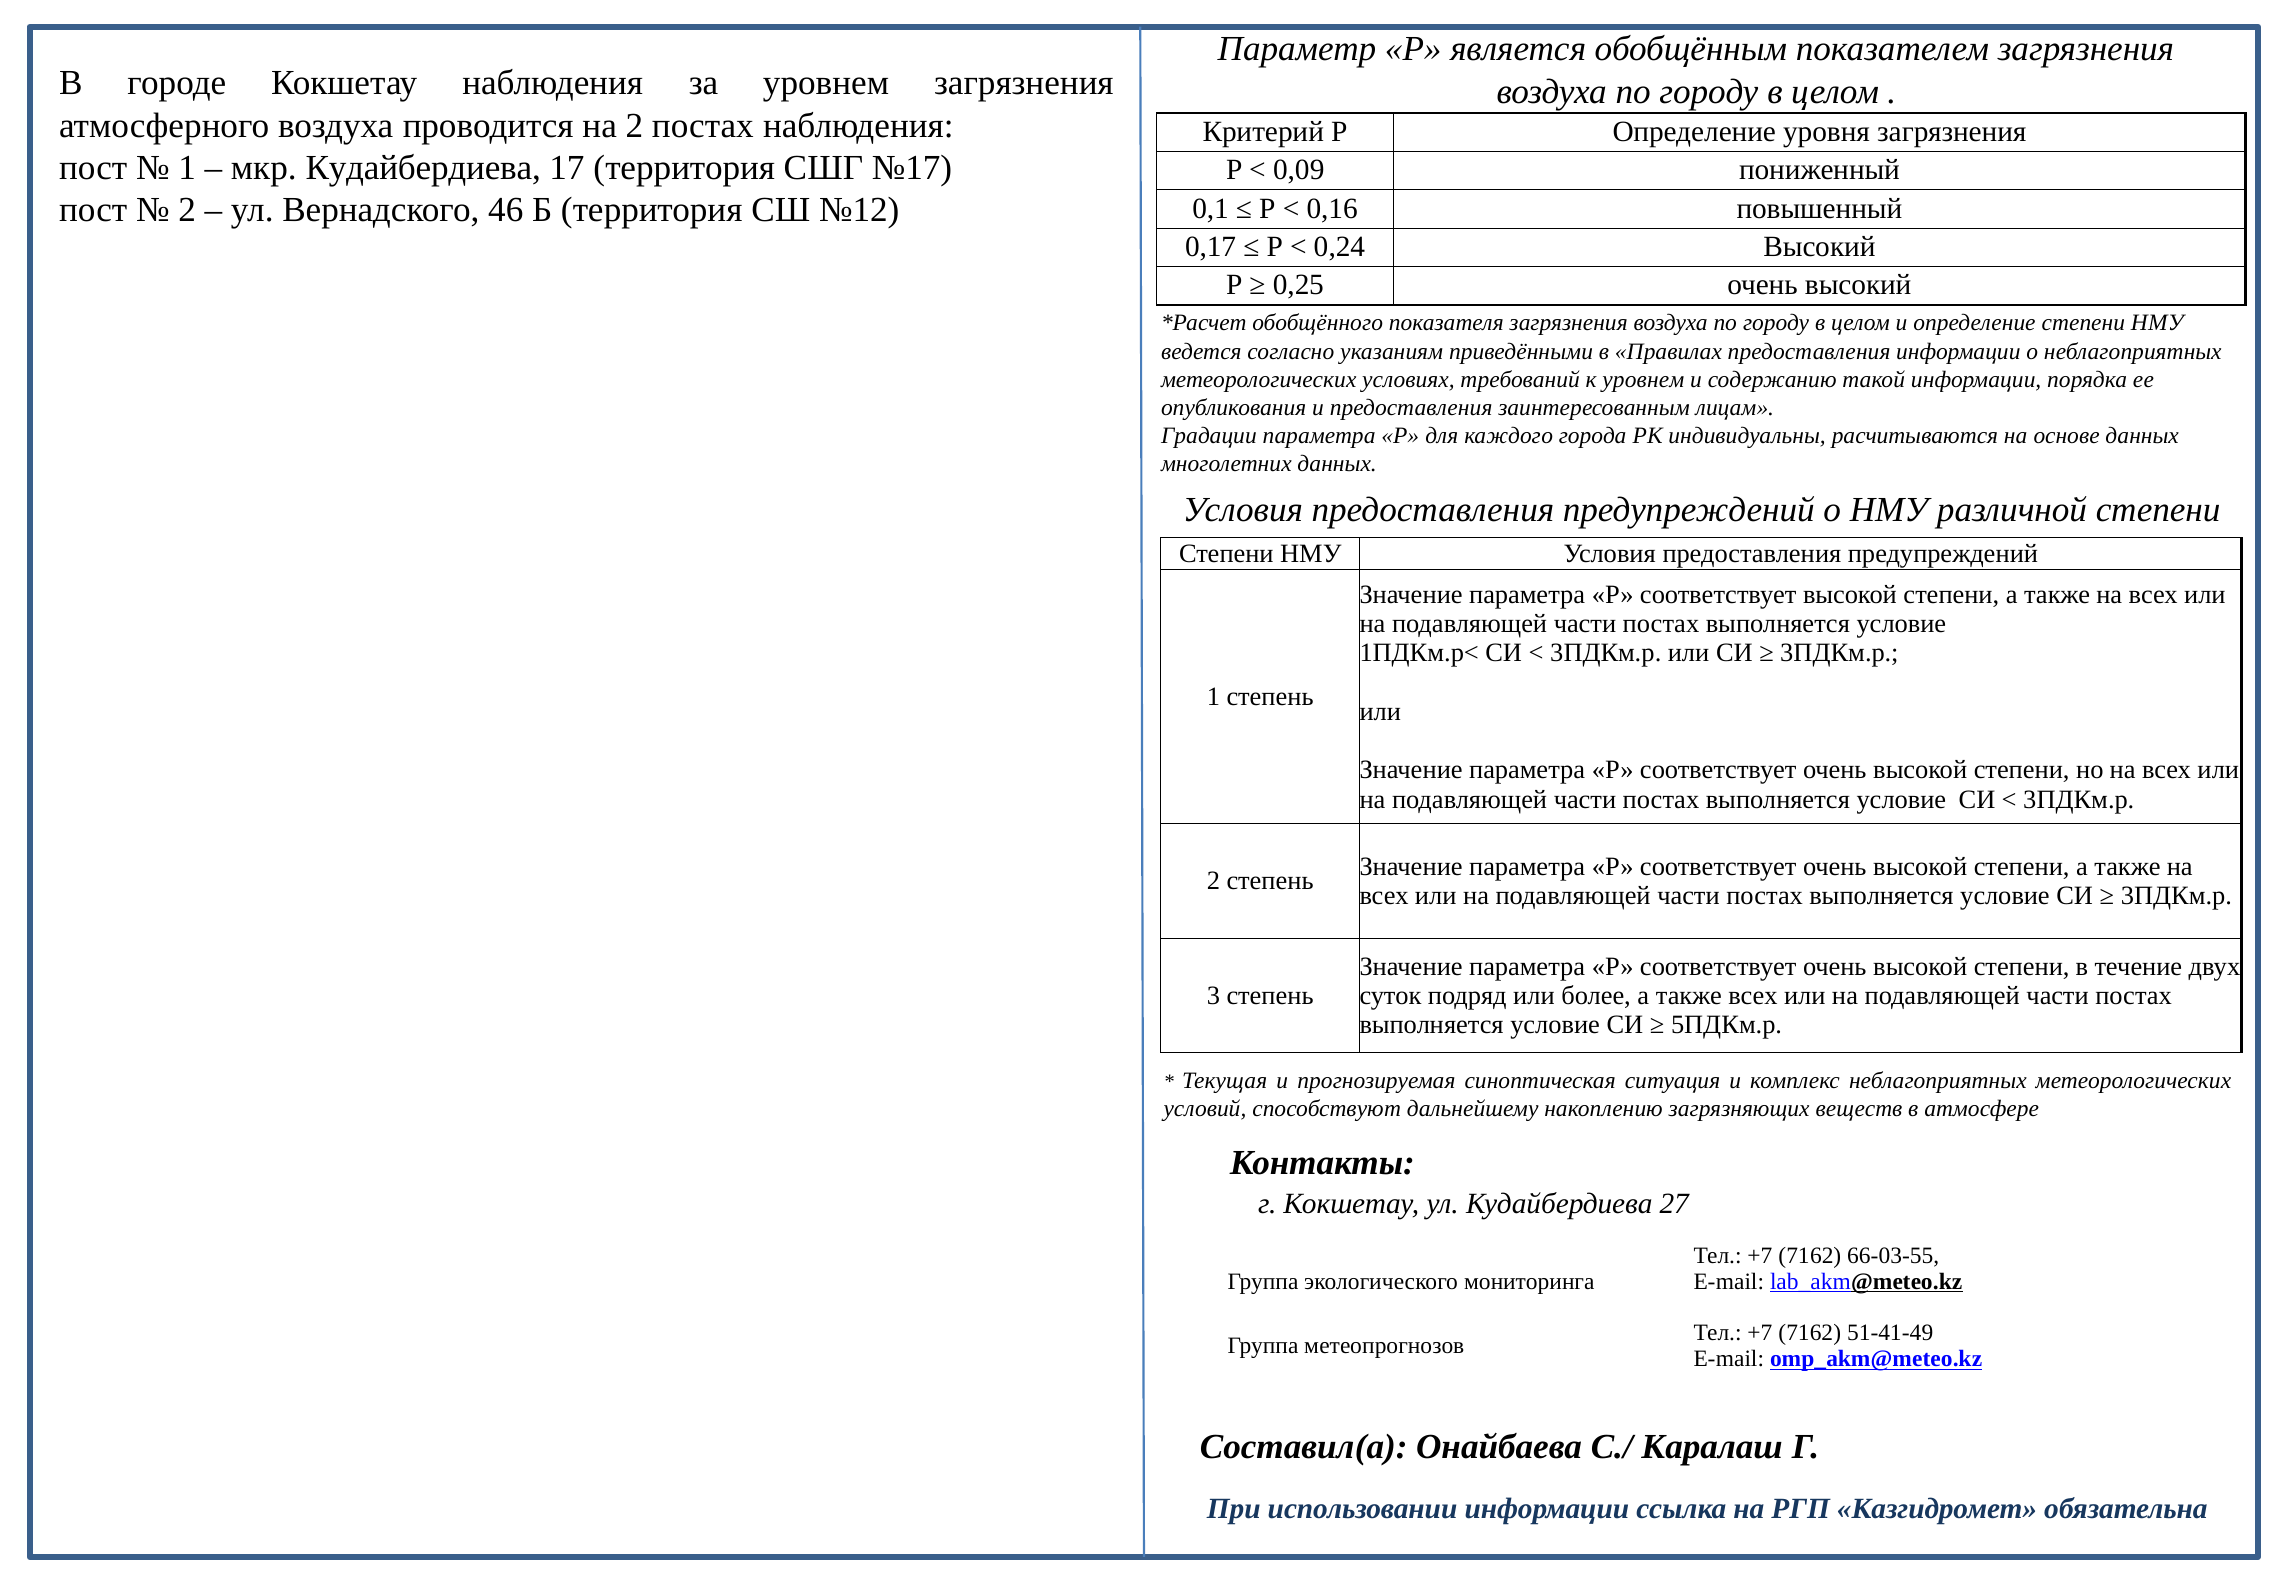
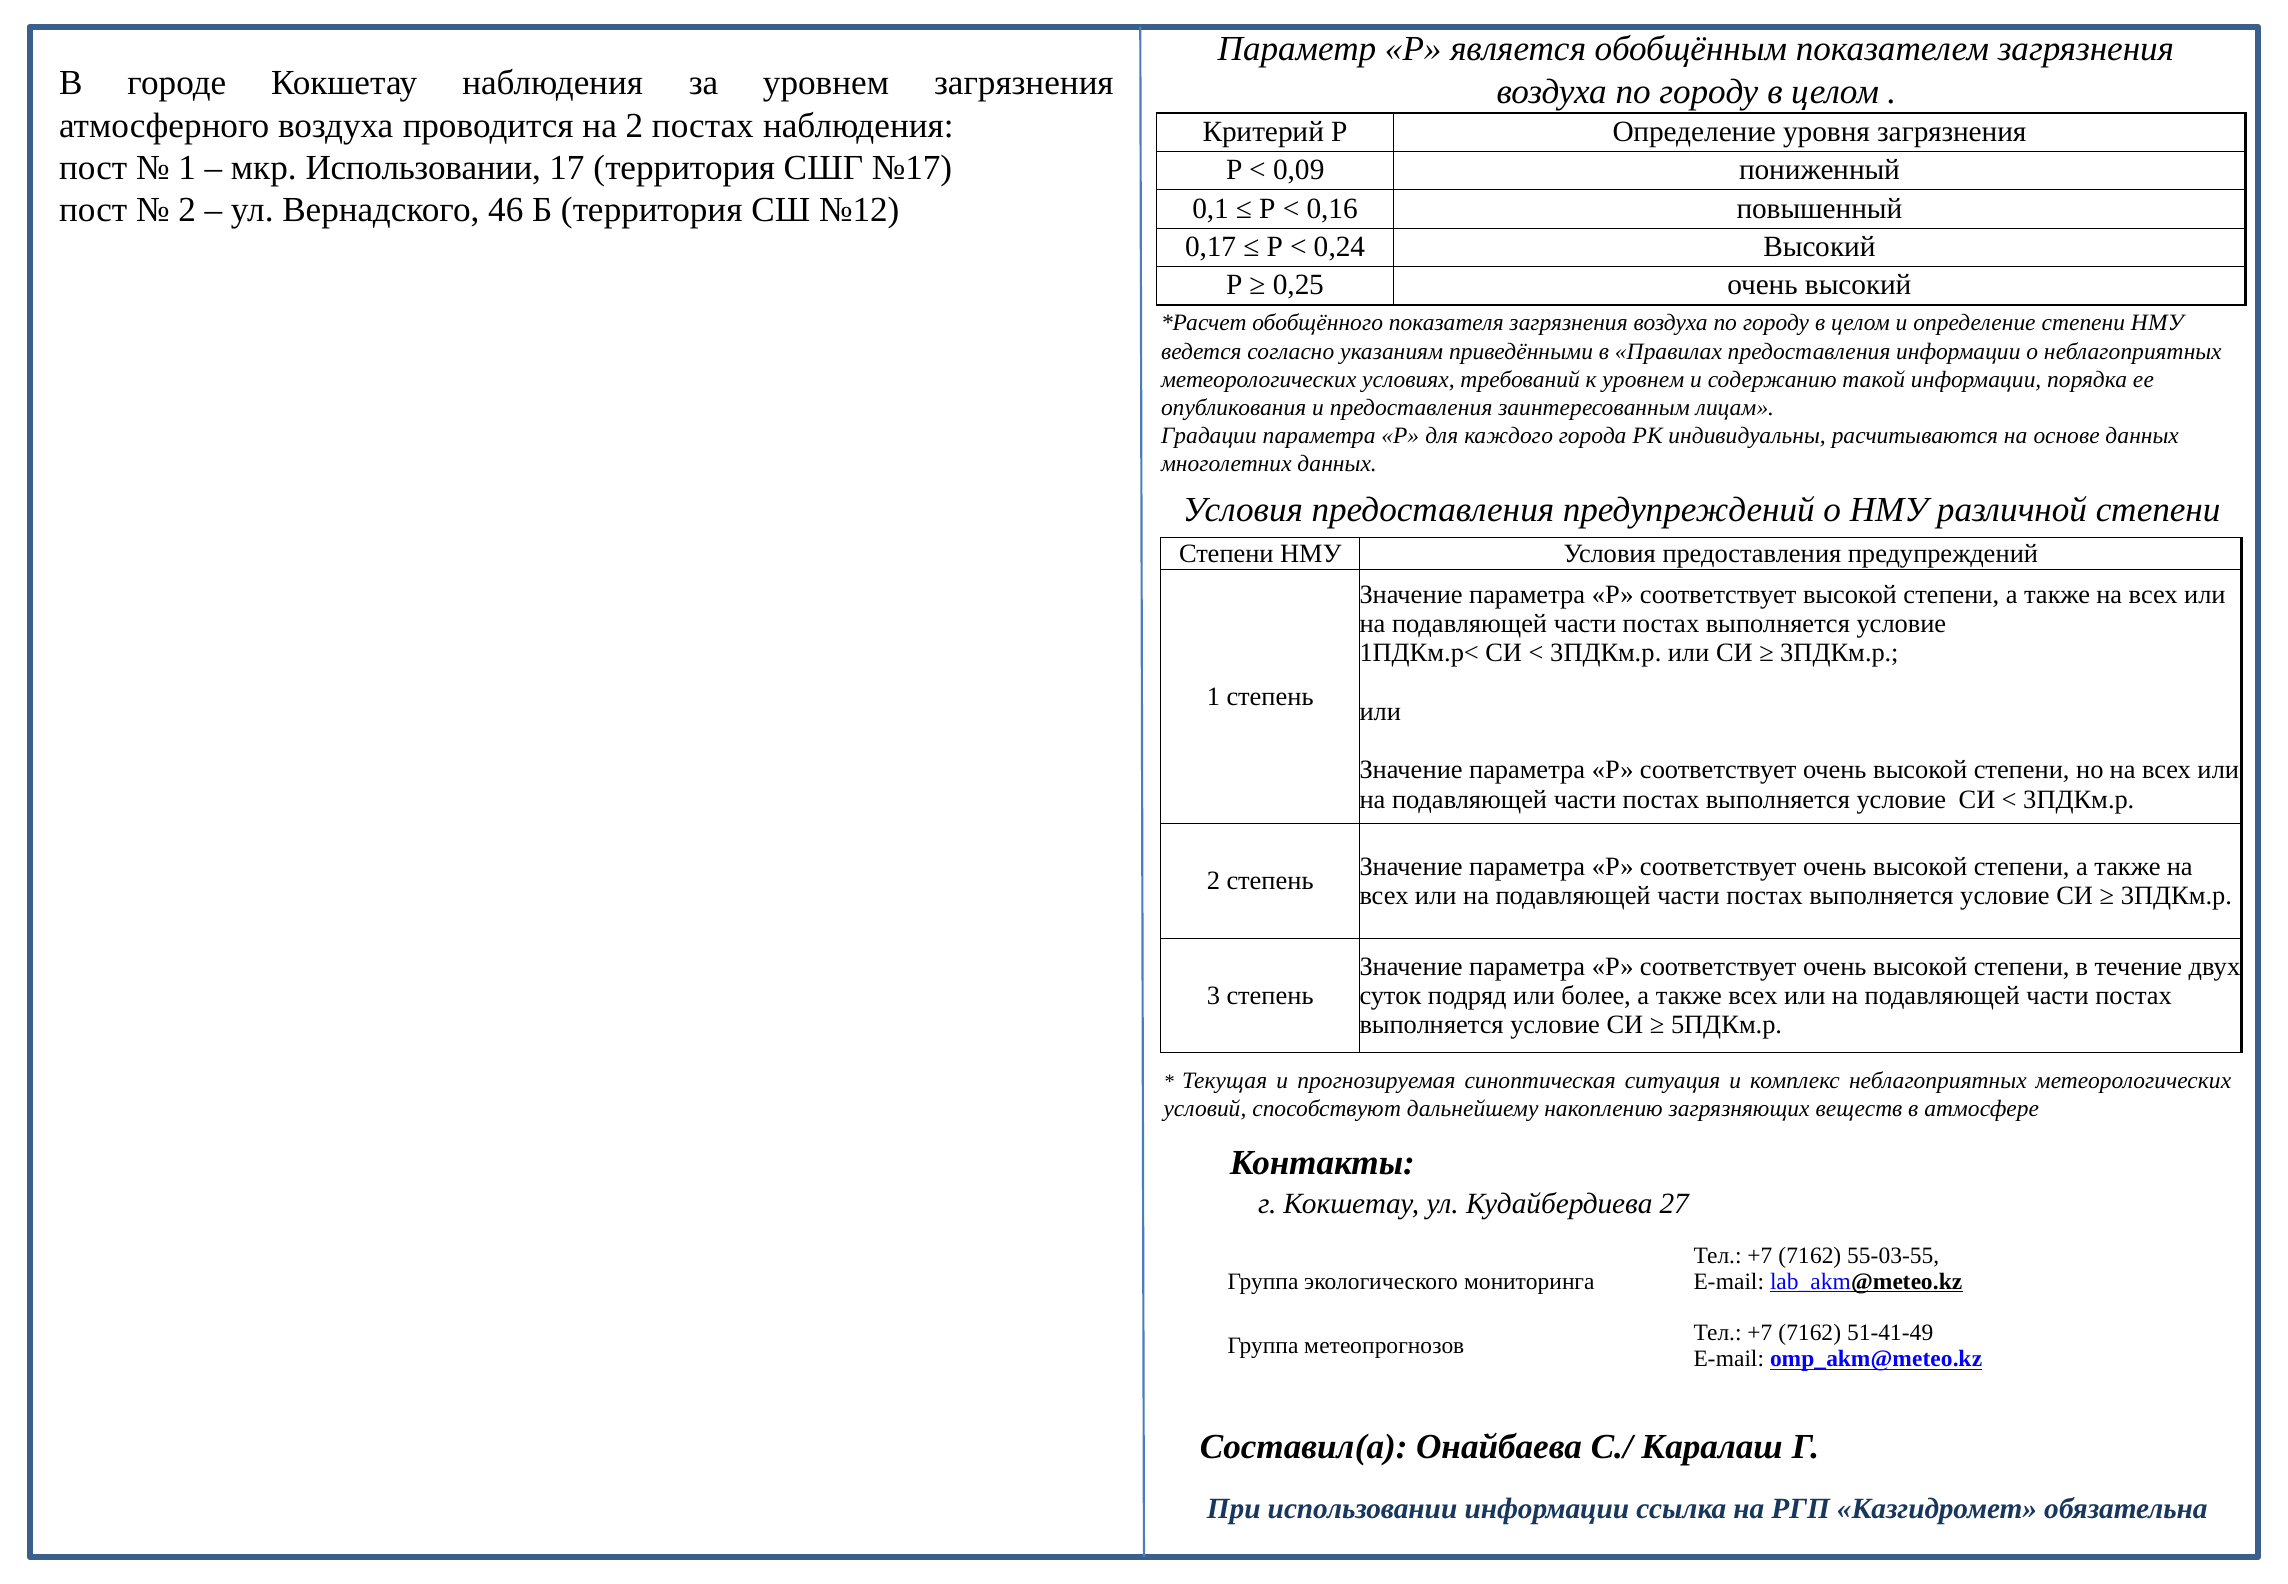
мкр Кудайбердиева: Кудайбердиева -> Использовании
66-03-55: 66-03-55 -> 55-03-55
